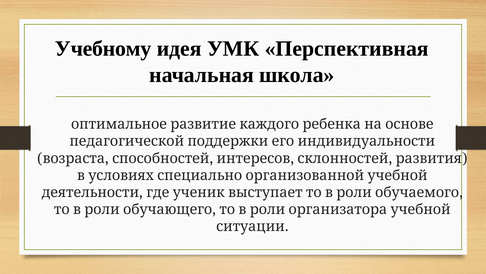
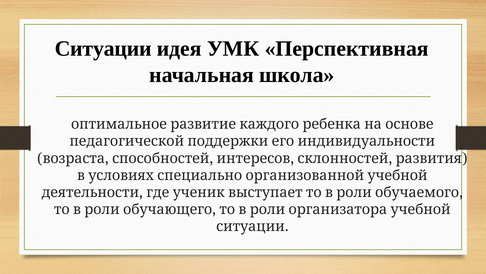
Учебному at (103, 49): Учебному -> Ситуации
